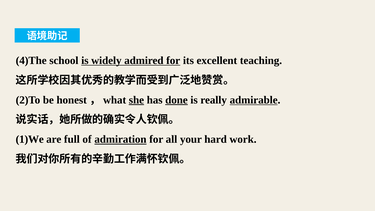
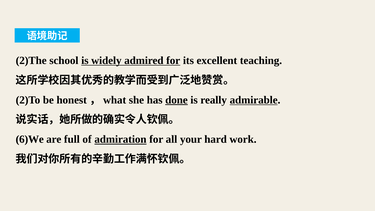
4)The: 4)The -> 2)The
she underline: present -> none
1)We: 1)We -> 6)We
